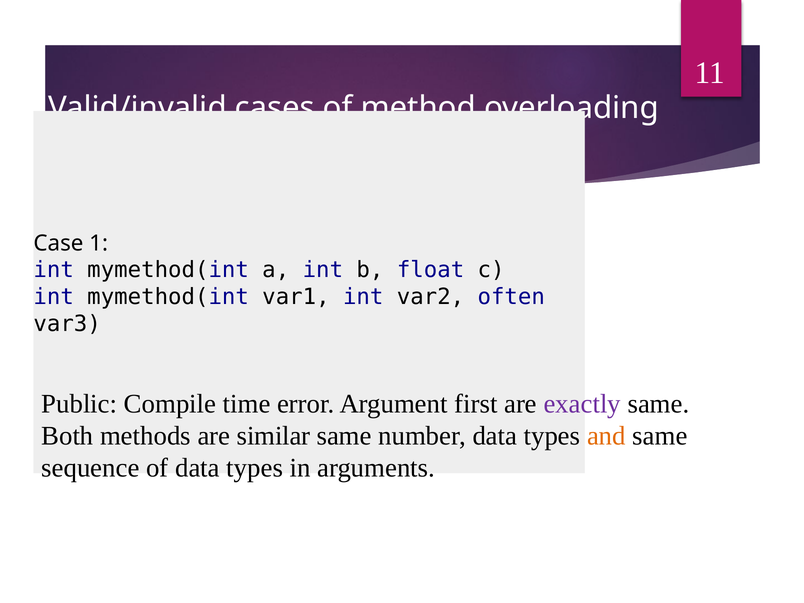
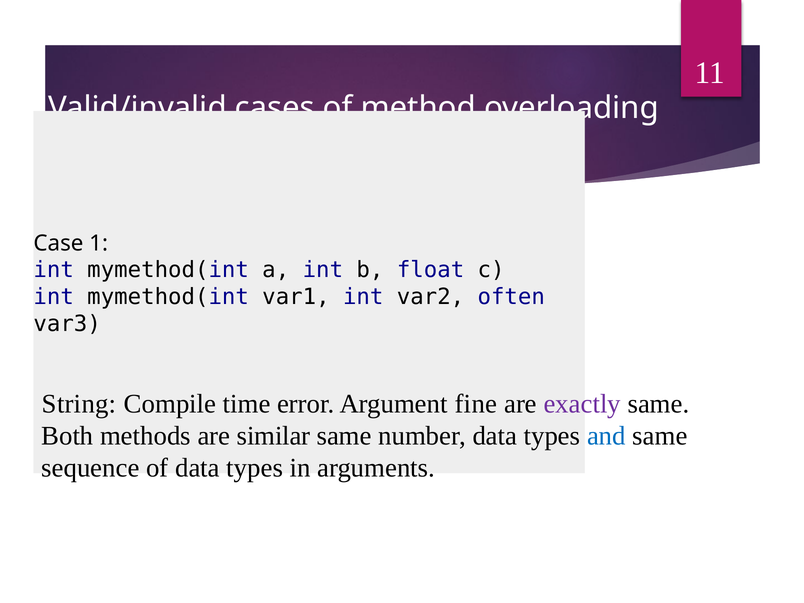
Public: Public -> String
first: first -> fine
and colour: orange -> blue
